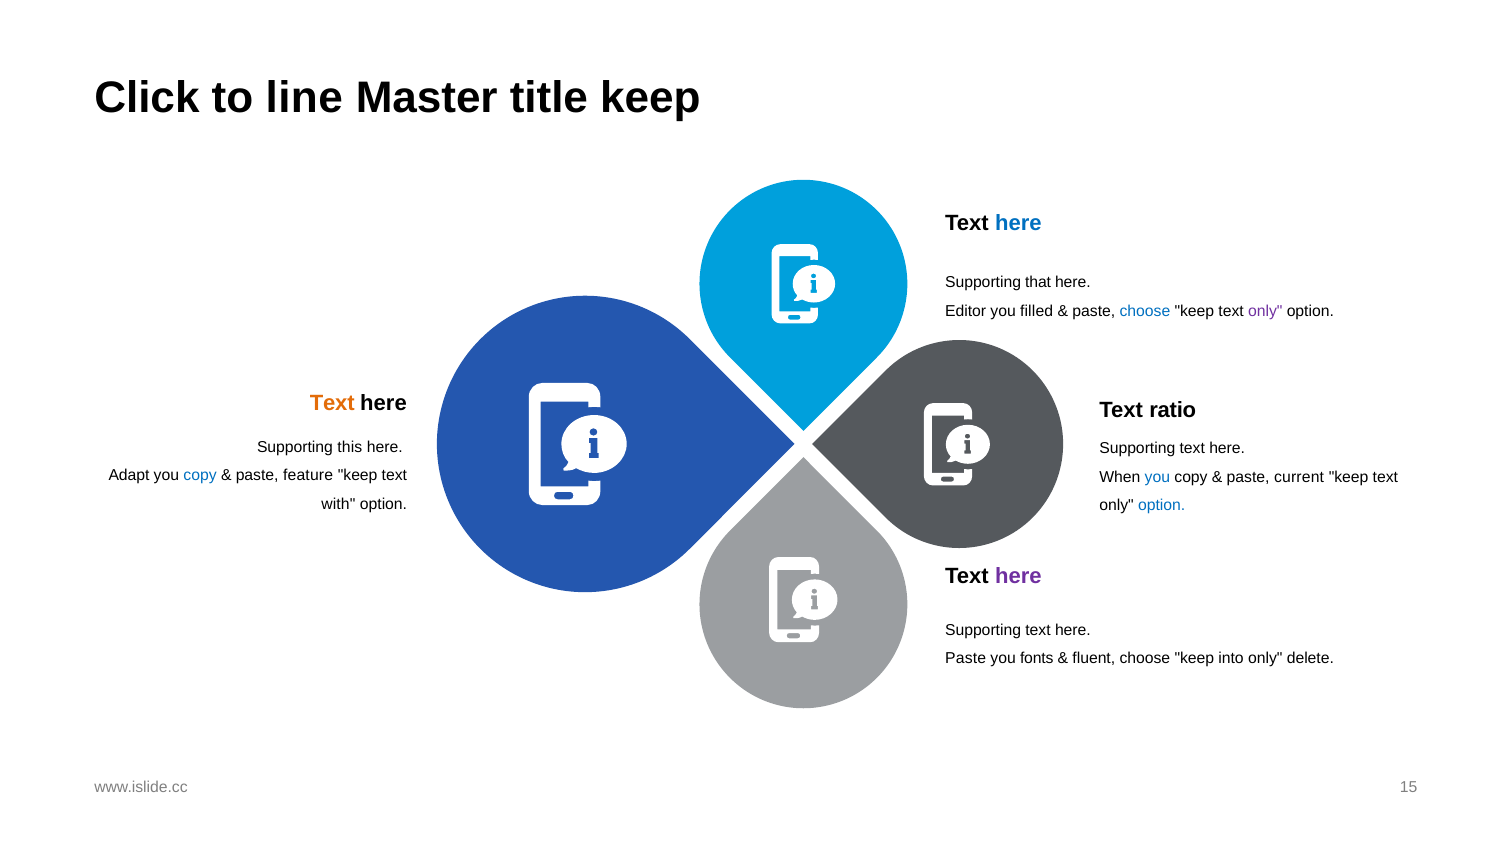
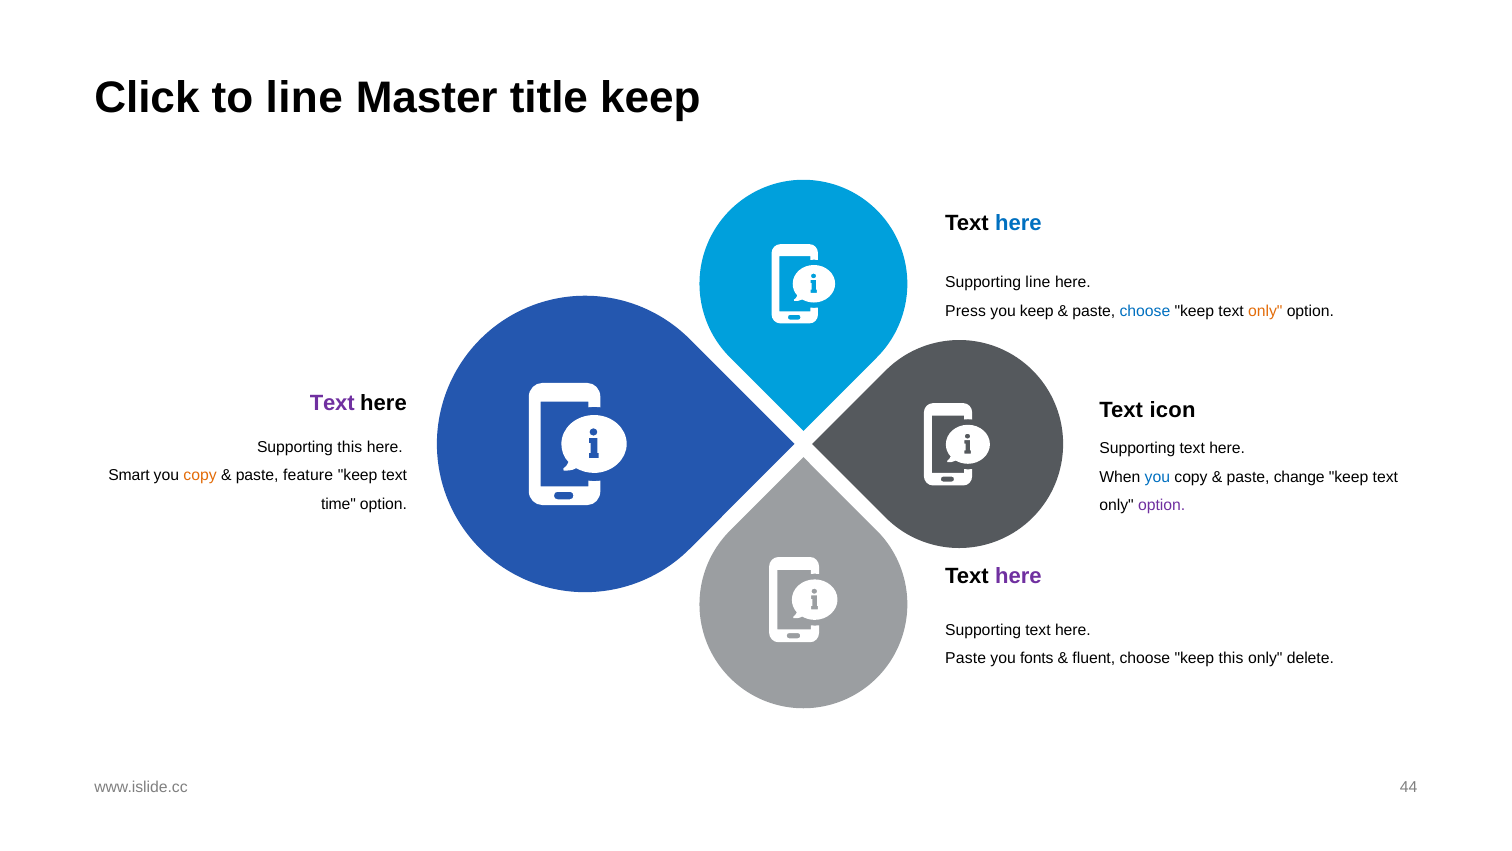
Supporting that: that -> line
Editor: Editor -> Press
you filled: filled -> keep
only at (1265, 311) colour: purple -> orange
Text at (332, 403) colour: orange -> purple
ratio: ratio -> icon
Adapt: Adapt -> Smart
copy at (200, 475) colour: blue -> orange
current: current -> change
with: with -> time
option at (1162, 505) colour: blue -> purple
keep into: into -> this
15: 15 -> 44
